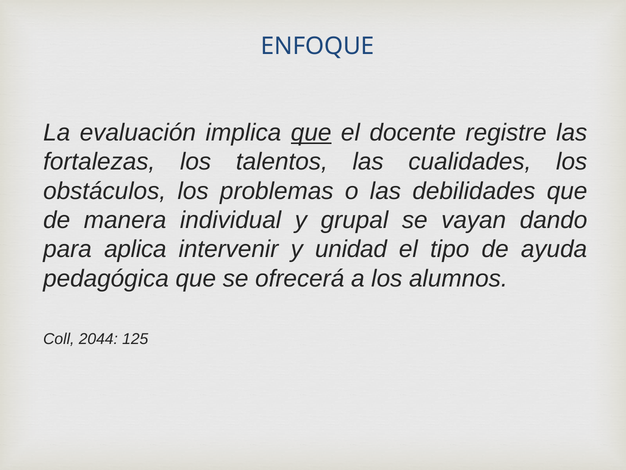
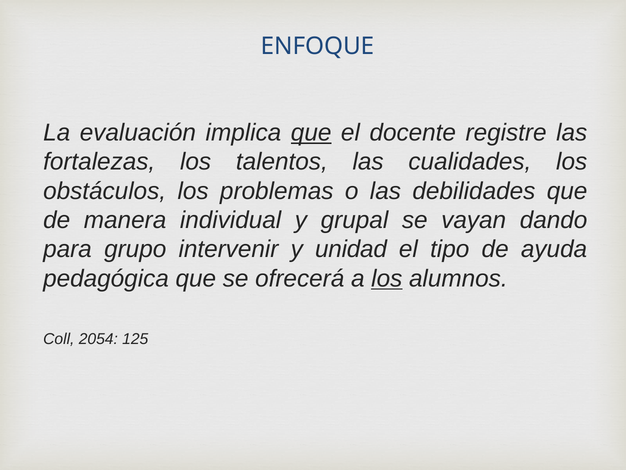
aplica: aplica -> grupo
los at (387, 278) underline: none -> present
2044: 2044 -> 2054
